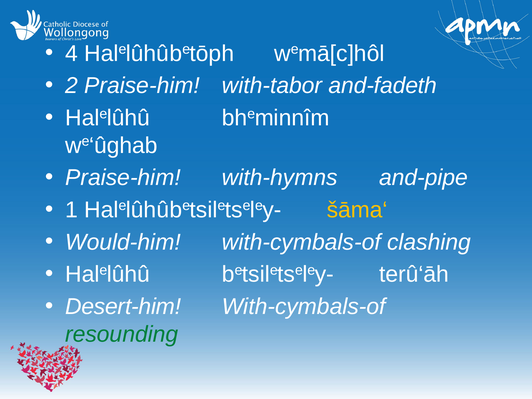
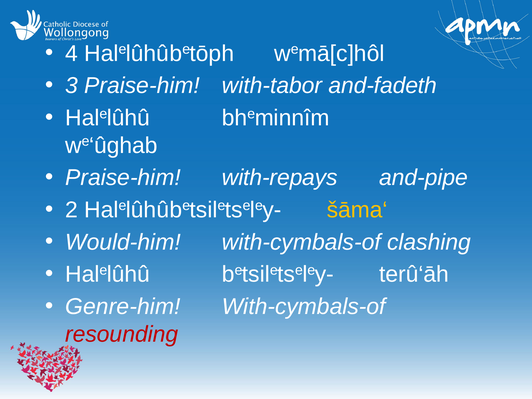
2: 2 -> 3
with-hymns: with-hymns -> with-repays
1: 1 -> 2
Desert-him: Desert-him -> Genre-him
resounding colour: green -> red
